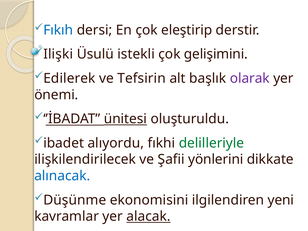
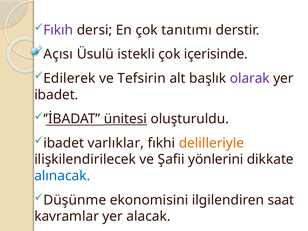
Fıkıh colour: blue -> purple
eleştirip: eleştirip -> tanıtımı
Ilişki: Ilişki -> Açısı
gelişimini: gelişimini -> içerisinde
önemi at (56, 95): önemi -> ibadet
alıyordu: alıyordu -> varlıklar
delilleriyle colour: green -> orange
yeni: yeni -> saat
alacak underline: present -> none
